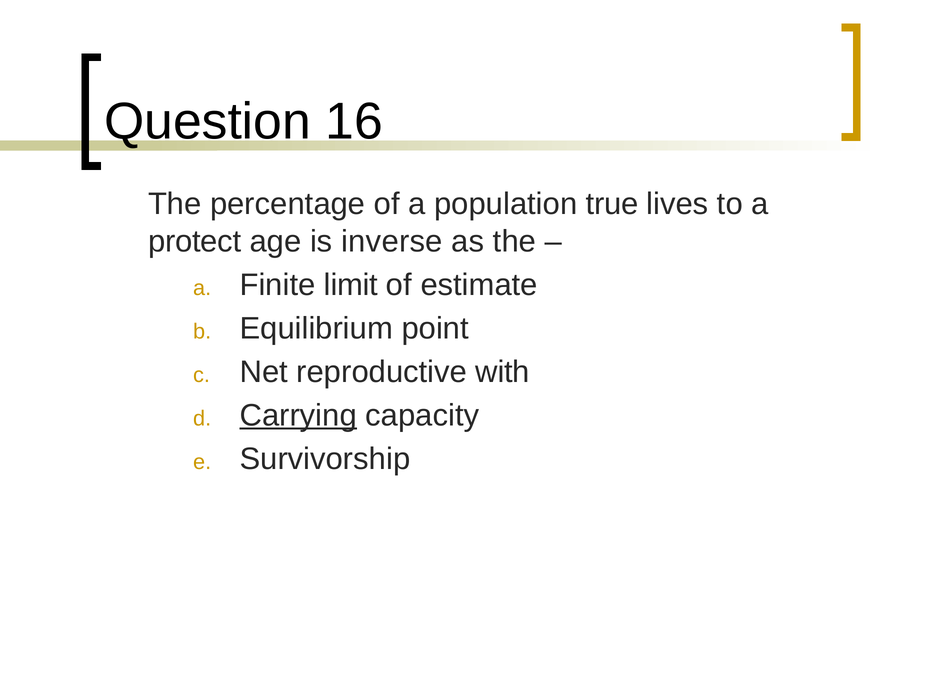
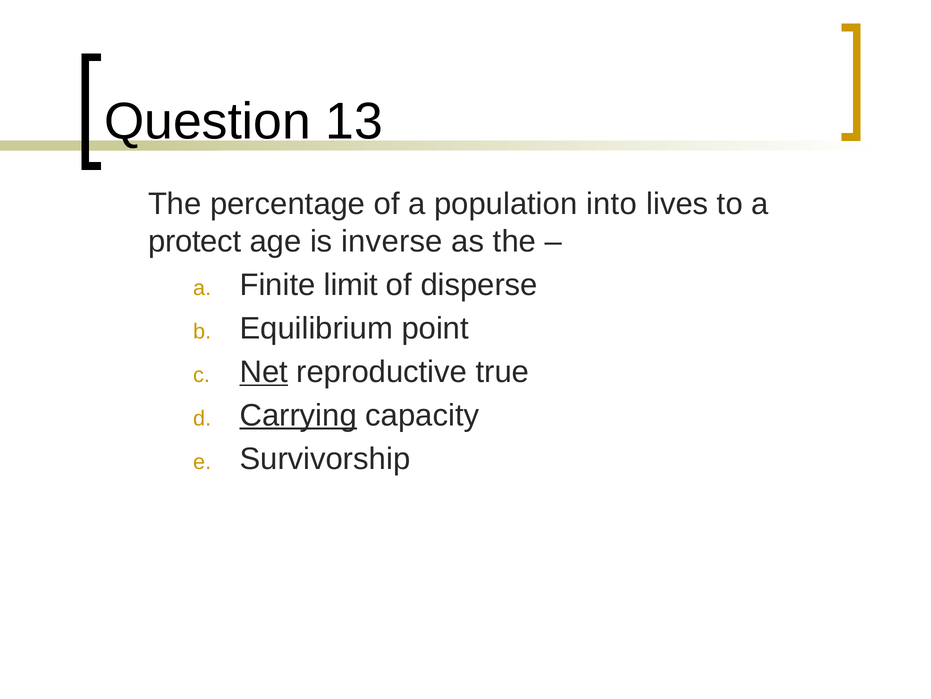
16: 16 -> 13
true: true -> into
estimate: estimate -> disperse
Net underline: none -> present
with: with -> true
